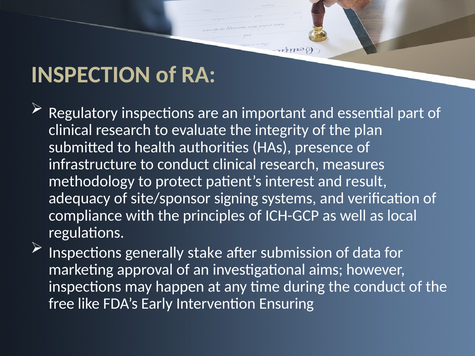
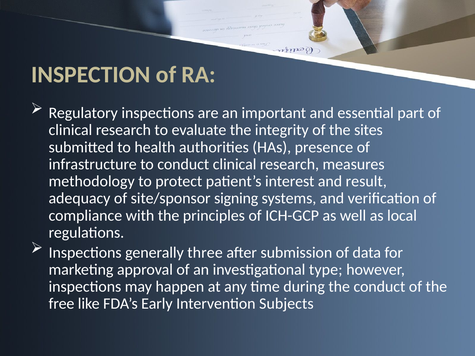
plan: plan -> sites
stake: stake -> three
aims: aims -> type
Ensuring: Ensuring -> Subjects
